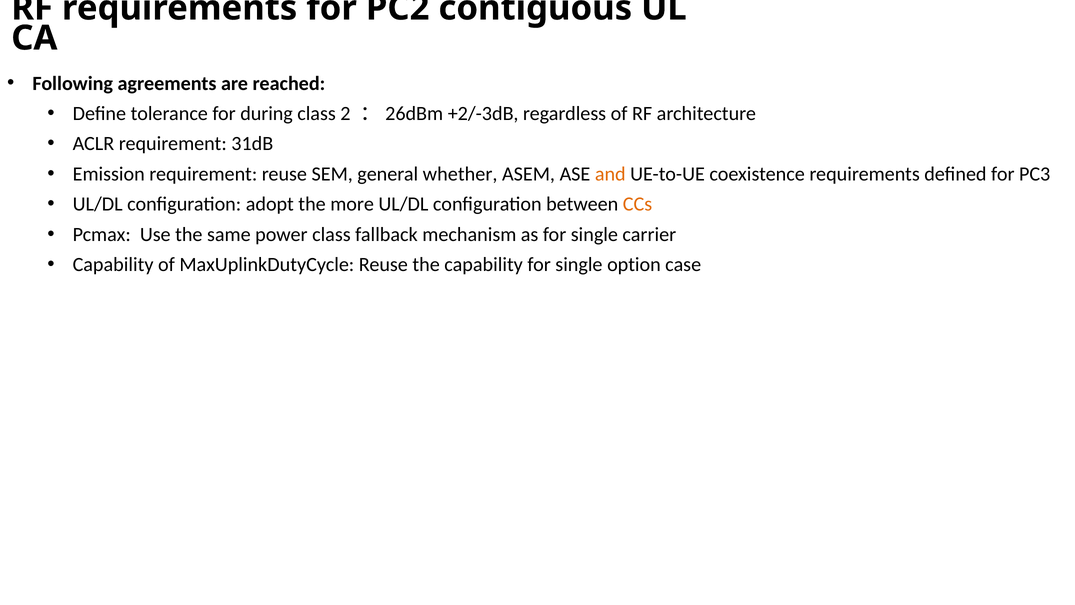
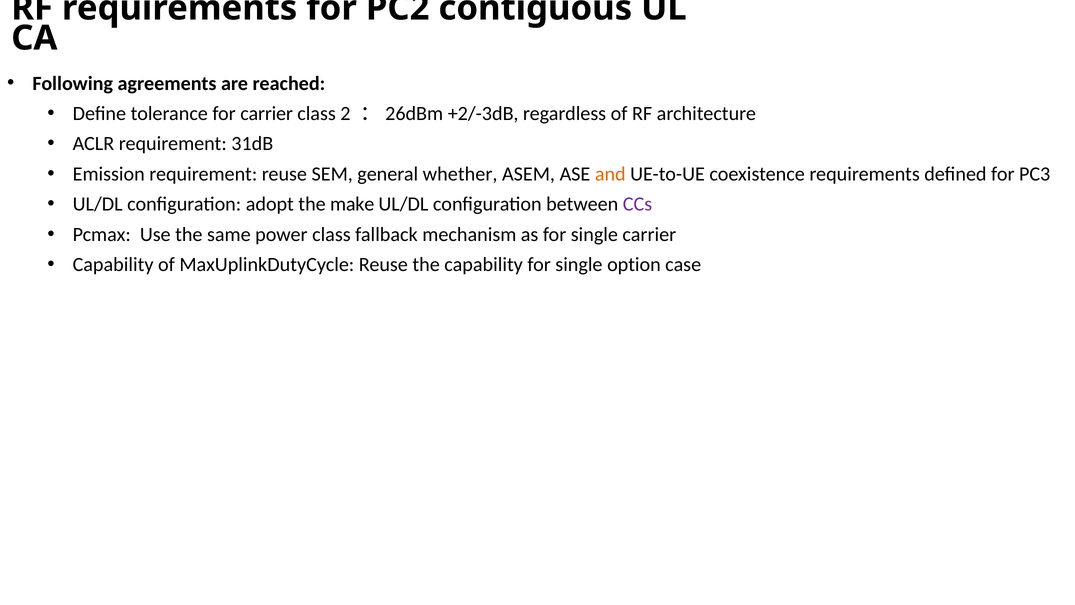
for during: during -> carrier
more: more -> make
CCs colour: orange -> purple
